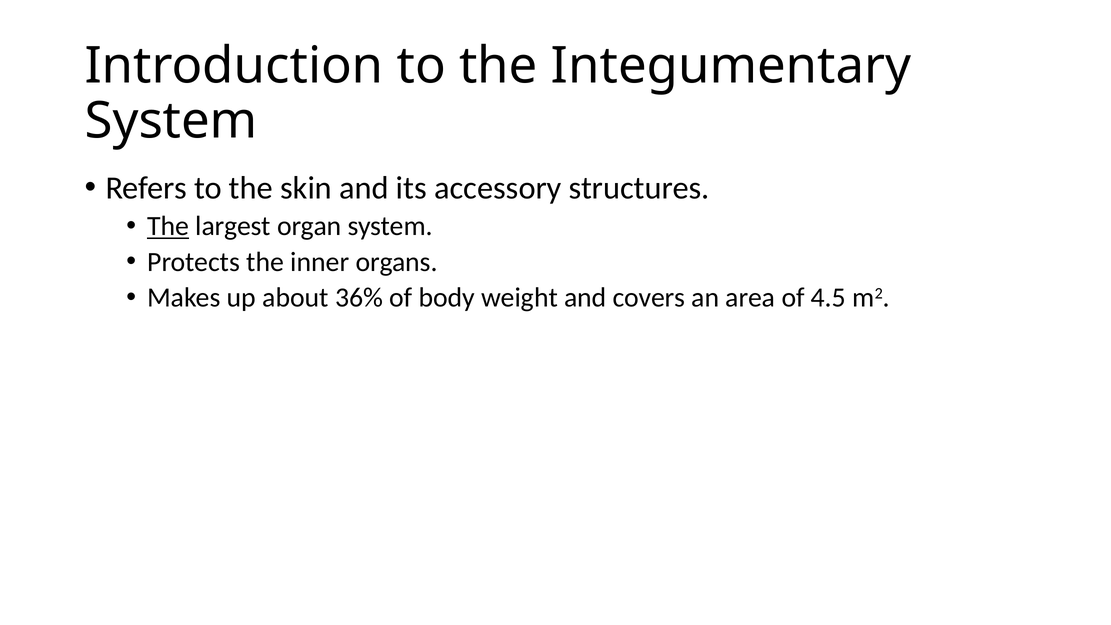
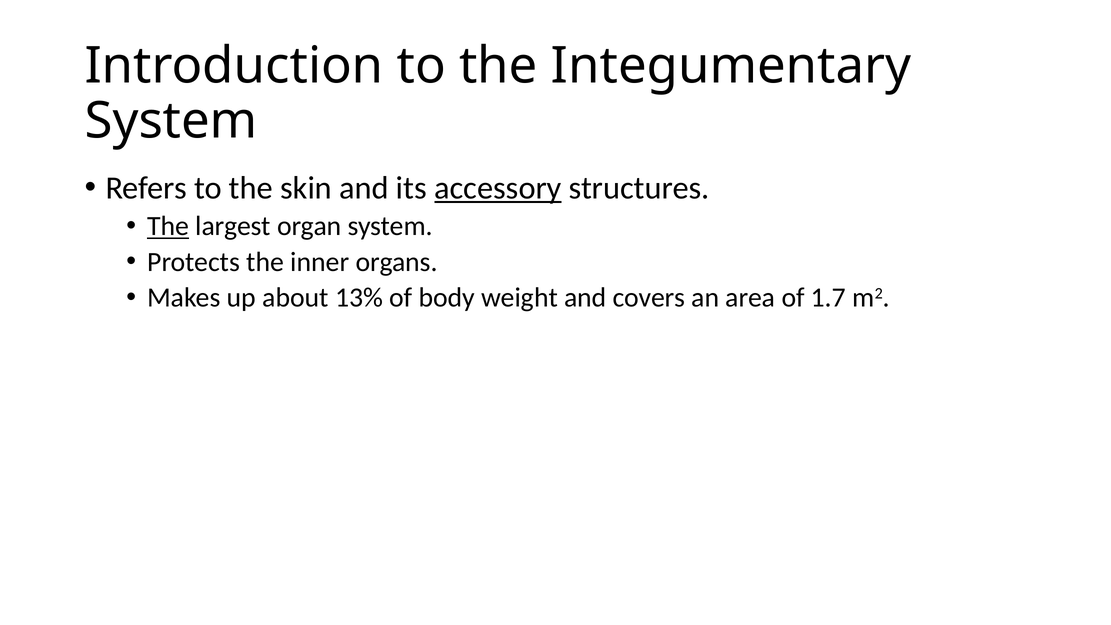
accessory underline: none -> present
36%: 36% -> 13%
4.5: 4.5 -> 1.7
